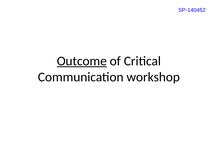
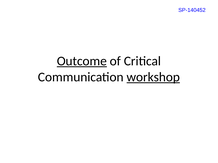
workshop underline: none -> present
